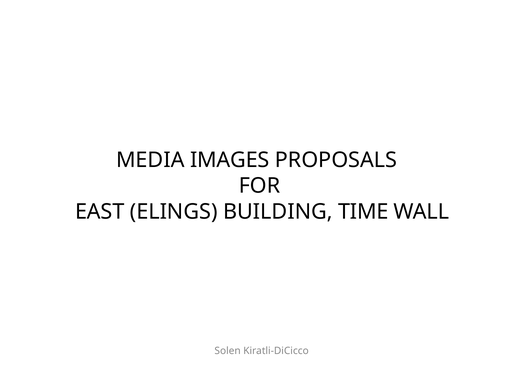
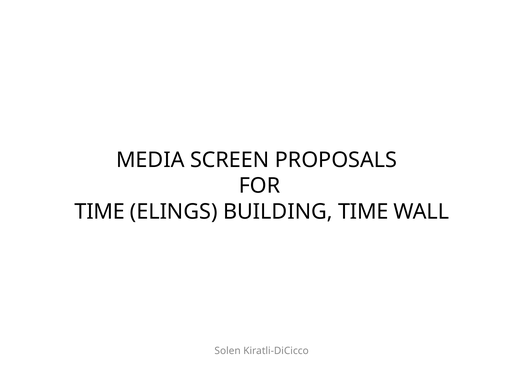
IMAGES: IMAGES -> SCREEN
EAST at (100, 212): EAST -> TIME
